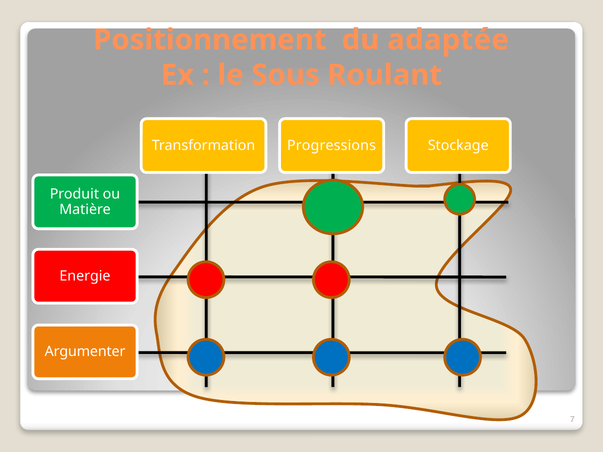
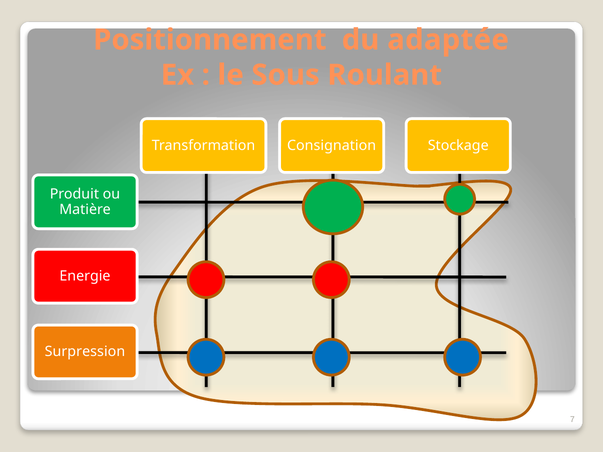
Progressions: Progressions -> Consignation
Argumenter: Argumenter -> Surpression
